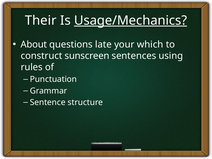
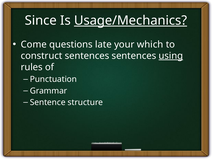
Their: Their -> Since
About: About -> Come
construct sunscreen: sunscreen -> sentences
using underline: none -> present
